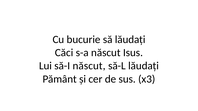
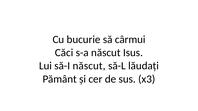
să lăudați: lăudați -> cârmui
